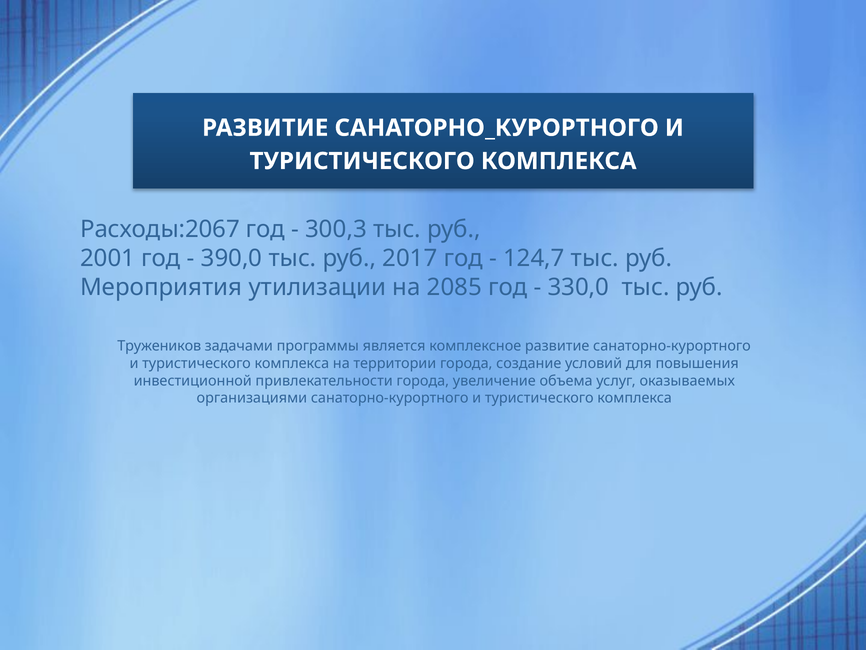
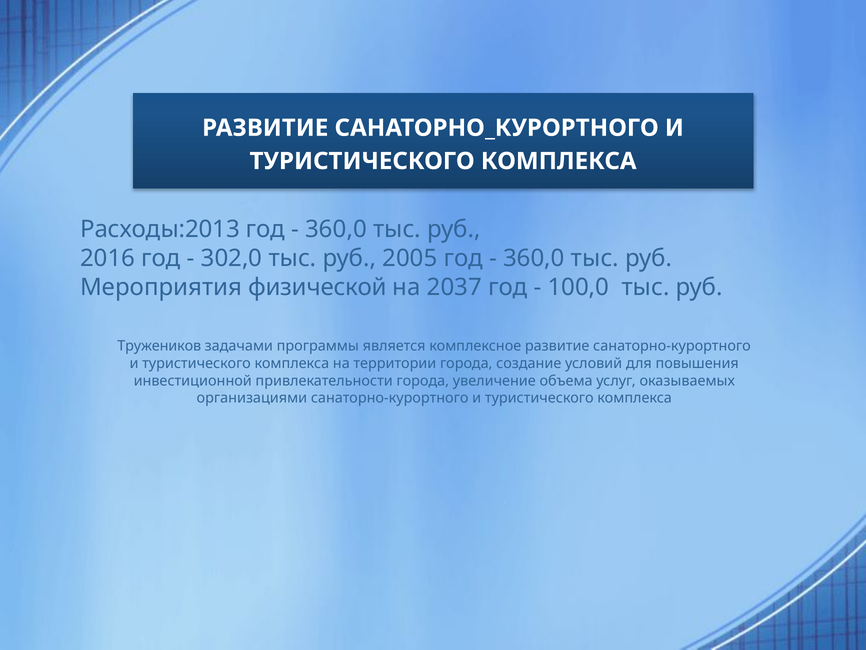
Расходы:2067: Расходы:2067 -> Расходы:2013
300,3 at (336, 229): 300,3 -> 360,0
2001: 2001 -> 2016
390,0: 390,0 -> 302,0
2017: 2017 -> 2005
124,7 at (534, 258): 124,7 -> 360,0
утилизации: утилизации -> физической
2085: 2085 -> 2037
330,0: 330,0 -> 100,0
